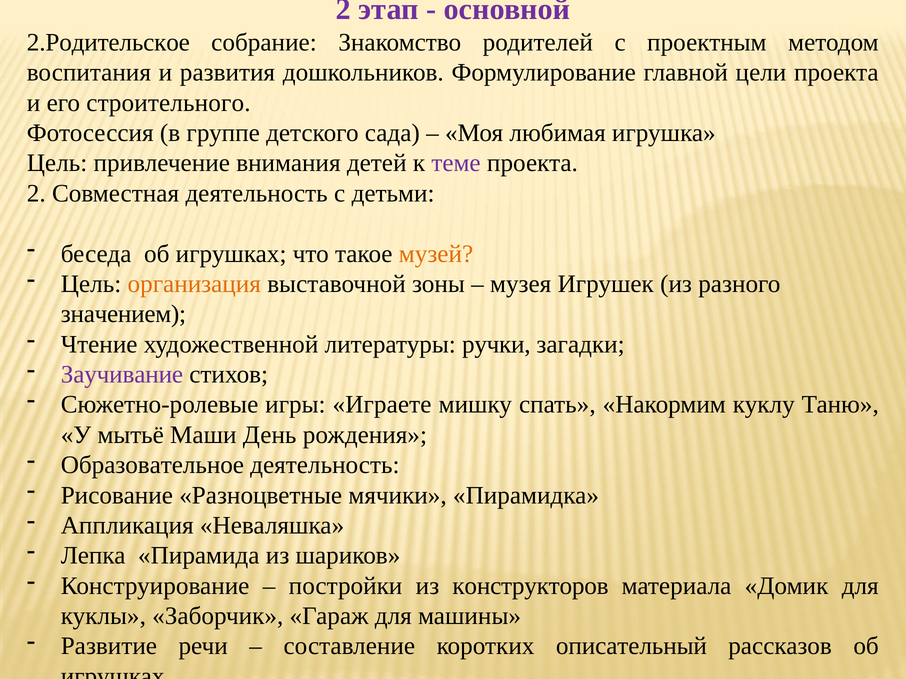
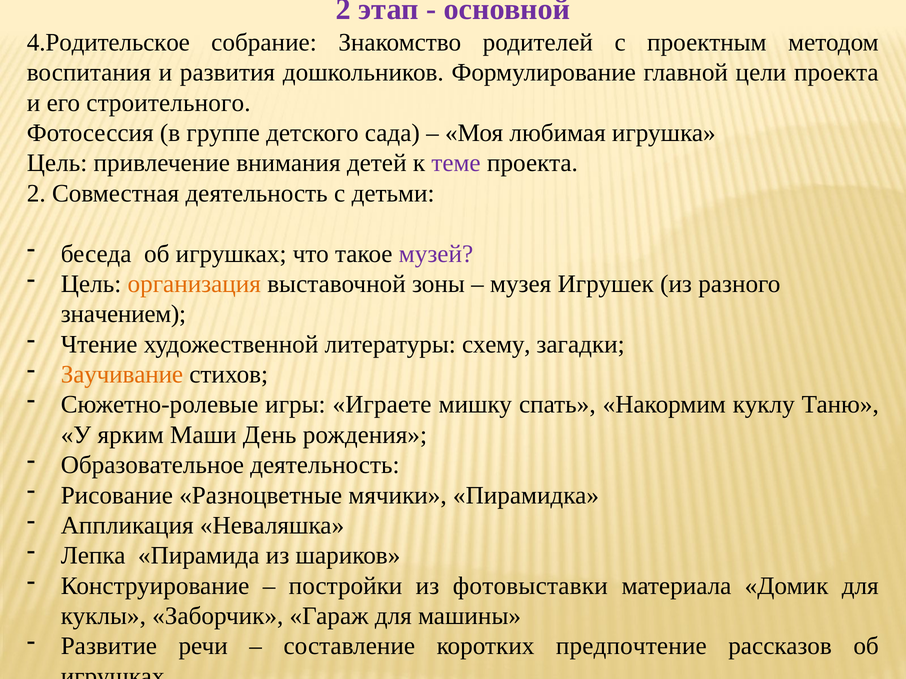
2.Родительское: 2.Родительское -> 4.Родительское
музей colour: orange -> purple
ручки: ручки -> схему
Заучивание colour: purple -> orange
мытьё: мытьё -> ярким
конструкторов: конструкторов -> фотовыставки
описательный: описательный -> предпочтение
